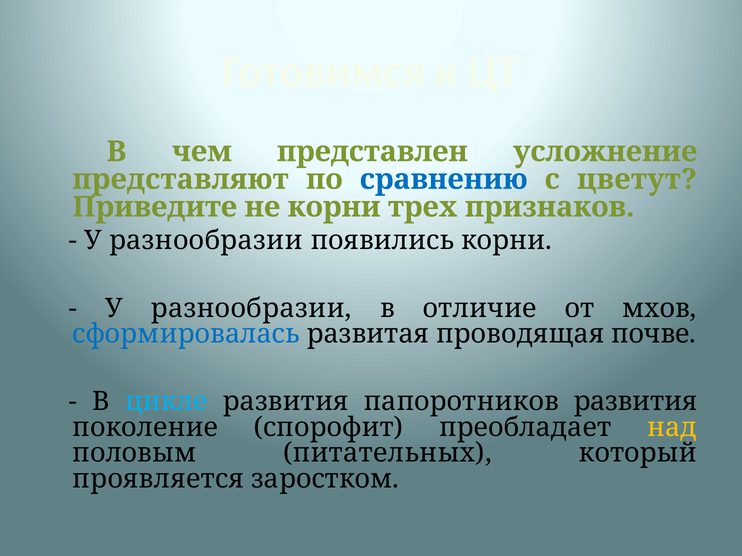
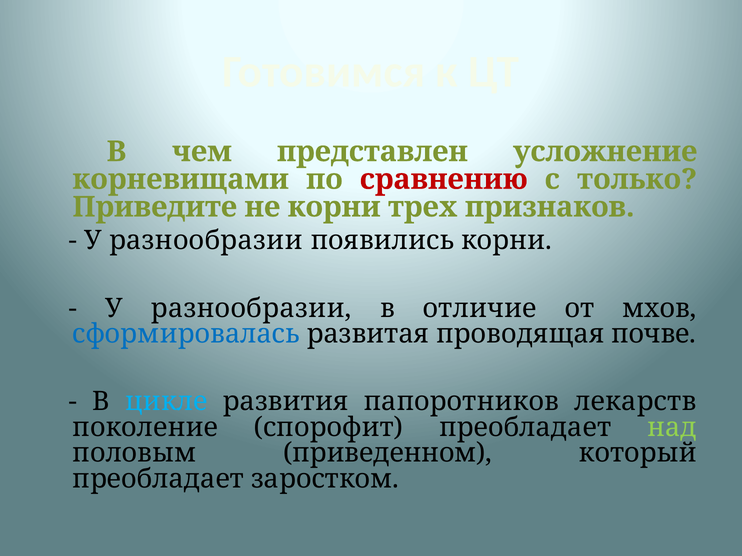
представляют: представляют -> корневищами
сравнению colour: blue -> red
цветут: цветут -> только
папоротников развития: развития -> лекарств
над colour: yellow -> light green
питательных: питательных -> приведенном
проявляется at (158, 479): проявляется -> преобладает
